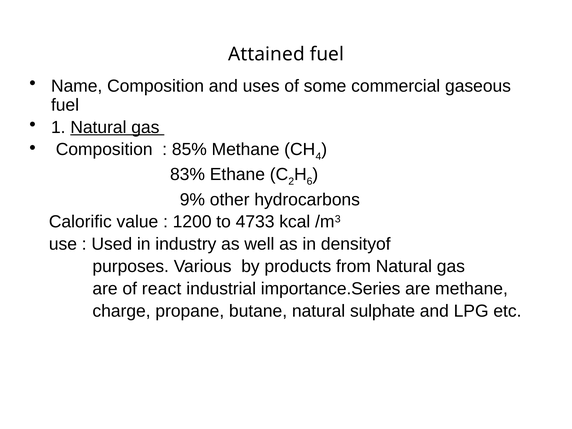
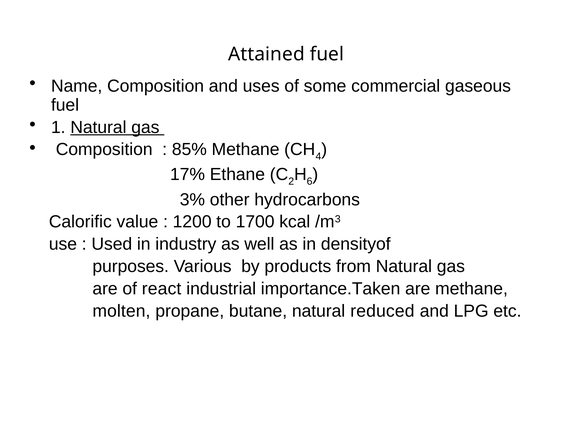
83%: 83% -> 17%
9%: 9% -> 3%
4733: 4733 -> 1700
importance.Series: importance.Series -> importance.Taken
charge: charge -> molten
sulphate: sulphate -> reduced
